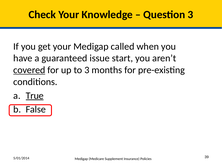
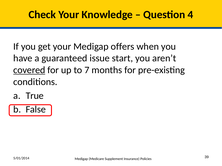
Question 3: 3 -> 4
called: called -> offers
to 3: 3 -> 7
True underline: present -> none
